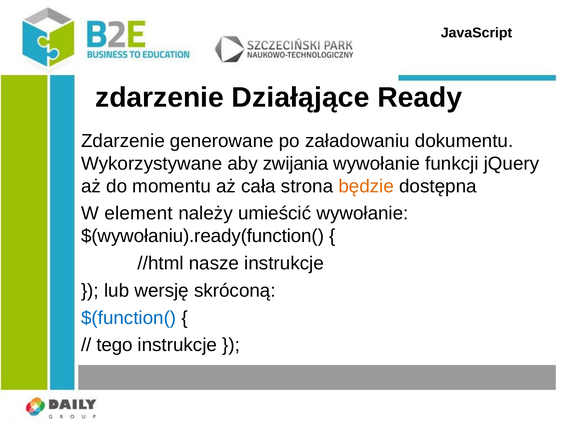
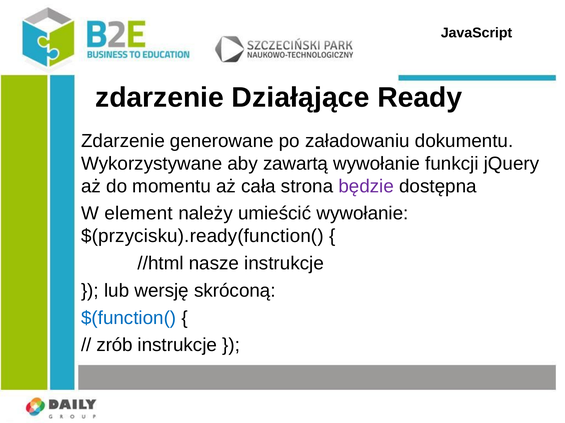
zwijania: zwijania -> zawartą
będzie colour: orange -> purple
$(wywołaniu).ready(function(: $(wywołaniu).ready(function( -> $(przycisku).ready(function(
tego: tego -> zrób
